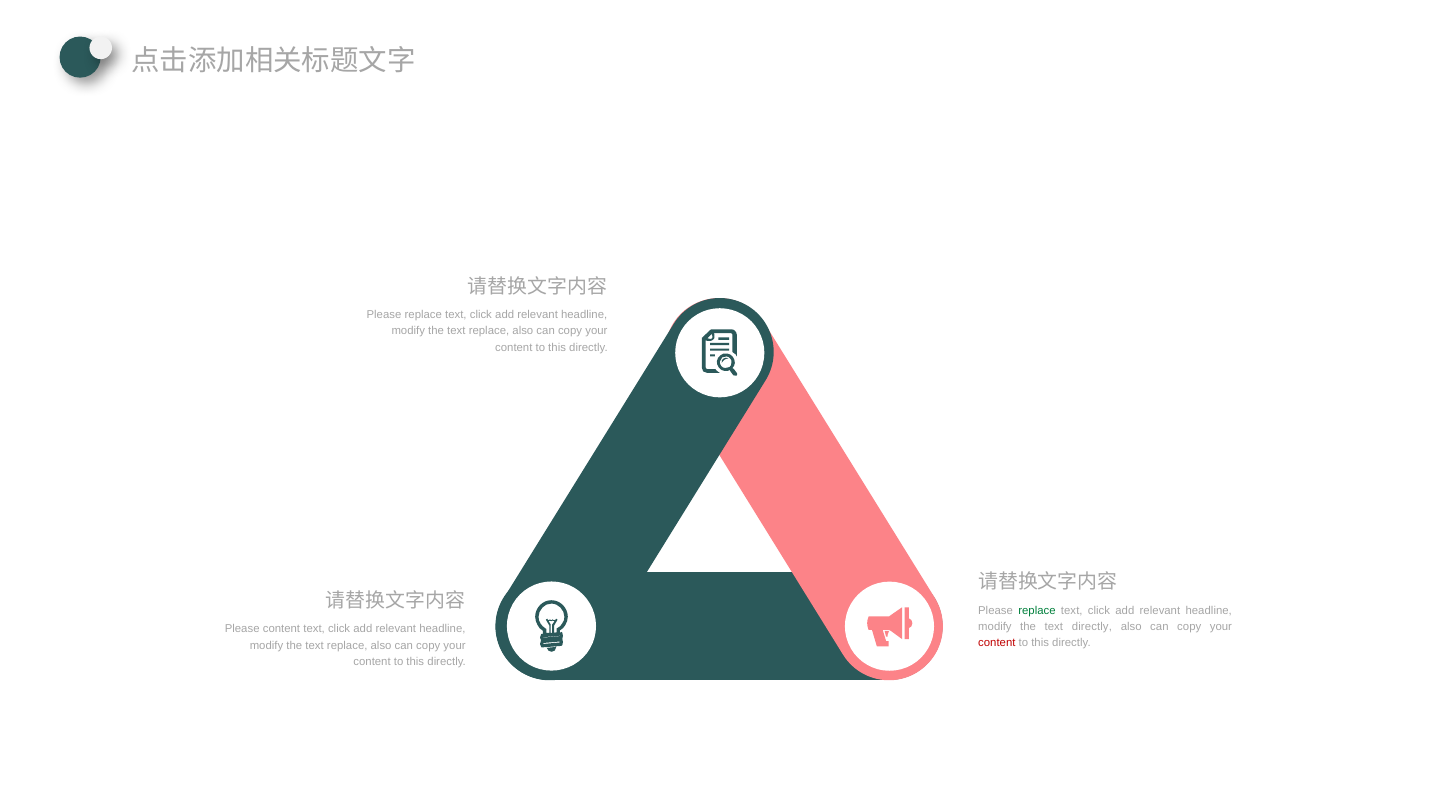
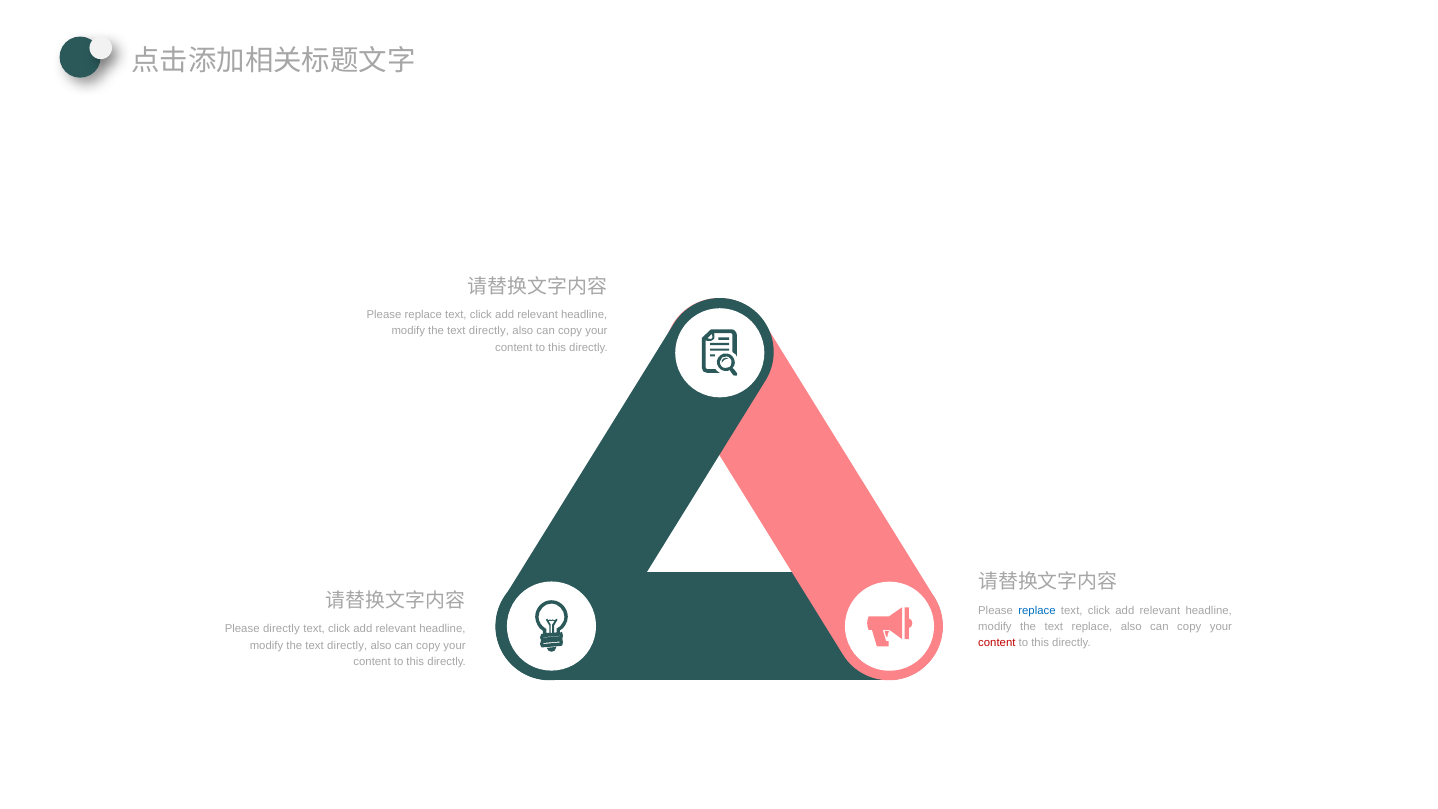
replace at (489, 331): replace -> directly
replace at (1037, 610) colour: green -> blue
text directly: directly -> replace
Please content: content -> directly
replace at (347, 645): replace -> directly
